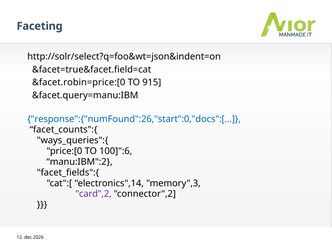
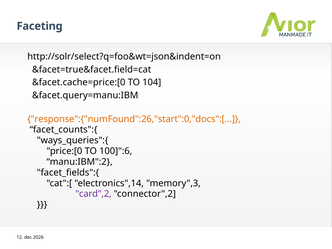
&facet.robin=price:[0: &facet.robin=price:[0 -> &facet.cache=price:[0
915: 915 -> 104
response":{"numFound":26,"start":0,"docs":[… colour: blue -> orange
